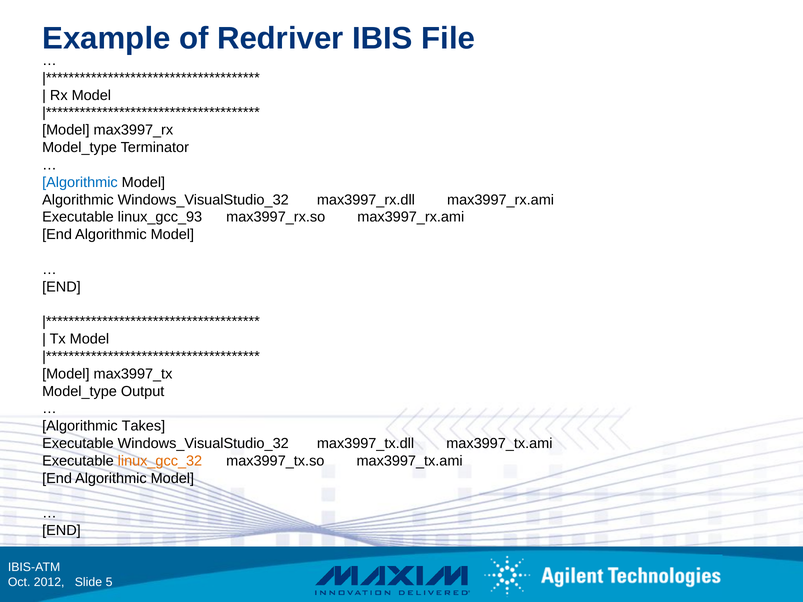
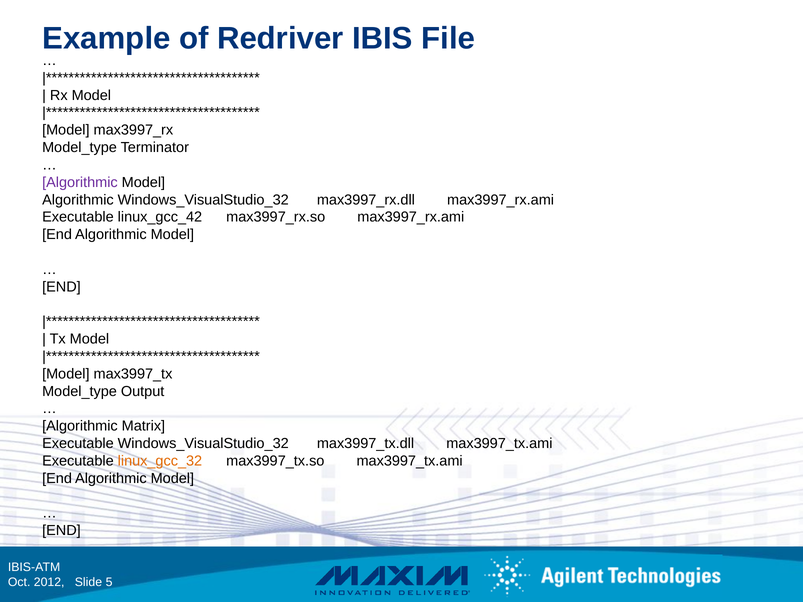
Algorithmic at (80, 182) colour: blue -> purple
linux_gcc_93: linux_gcc_93 -> linux_gcc_42
Takes: Takes -> Matrix
